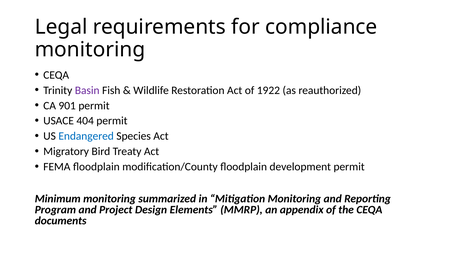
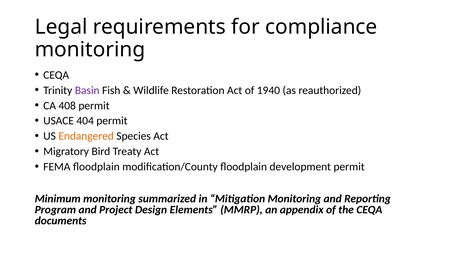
1922: 1922 -> 1940
901: 901 -> 408
Endangered colour: blue -> orange
